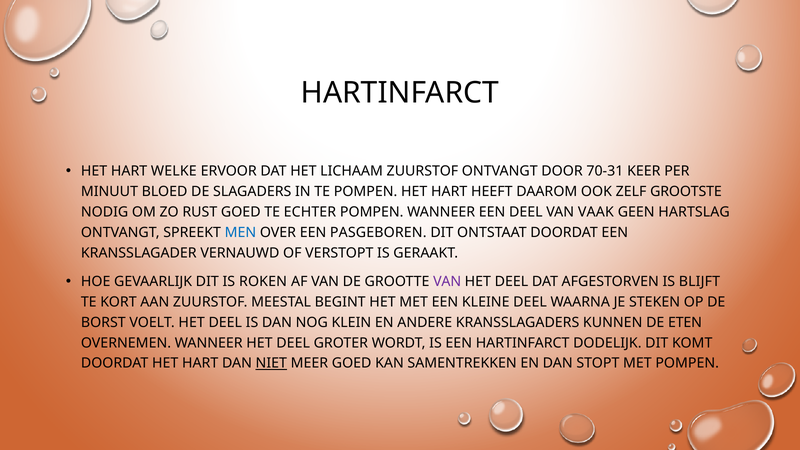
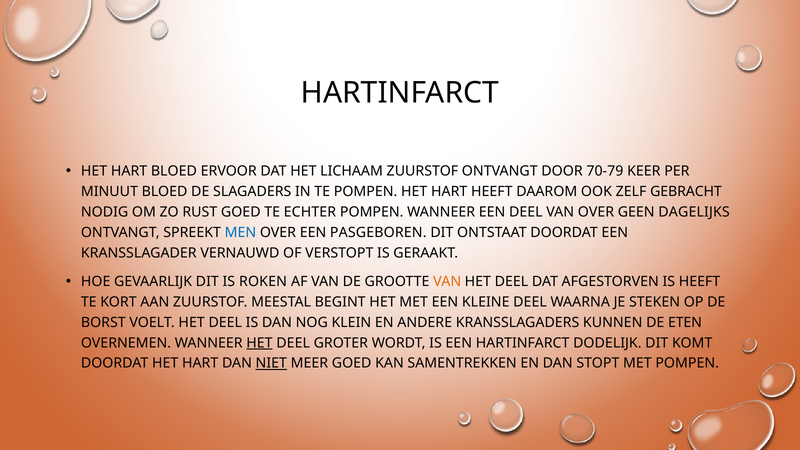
HART WELKE: WELKE -> BLOED
70-31: 70-31 -> 70-79
GROOTSTE: GROOTSTE -> GEBRACHT
VAN VAAK: VAAK -> OVER
HARTSLAG: HARTSLAG -> DAGELIJKS
VAN at (447, 282) colour: purple -> orange
IS BLIJFT: BLIJFT -> HEEFT
HET at (259, 343) underline: none -> present
